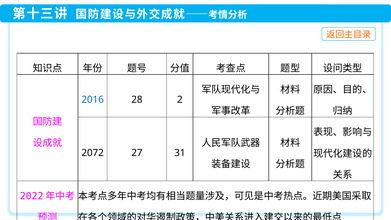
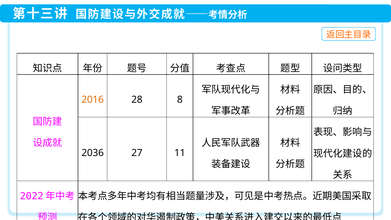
2016 colour: blue -> orange
2: 2 -> 8
2072: 2072 -> 2036
31: 31 -> 11
